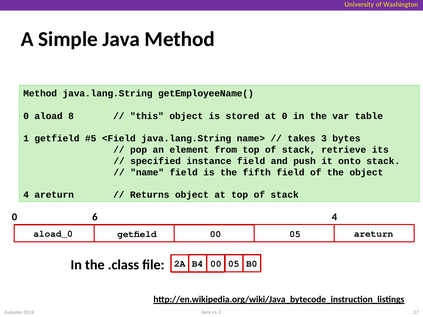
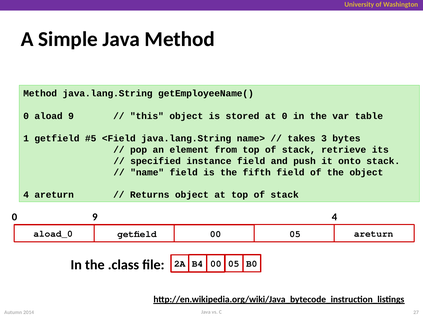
aload 8: 8 -> 9
0 6: 6 -> 9
